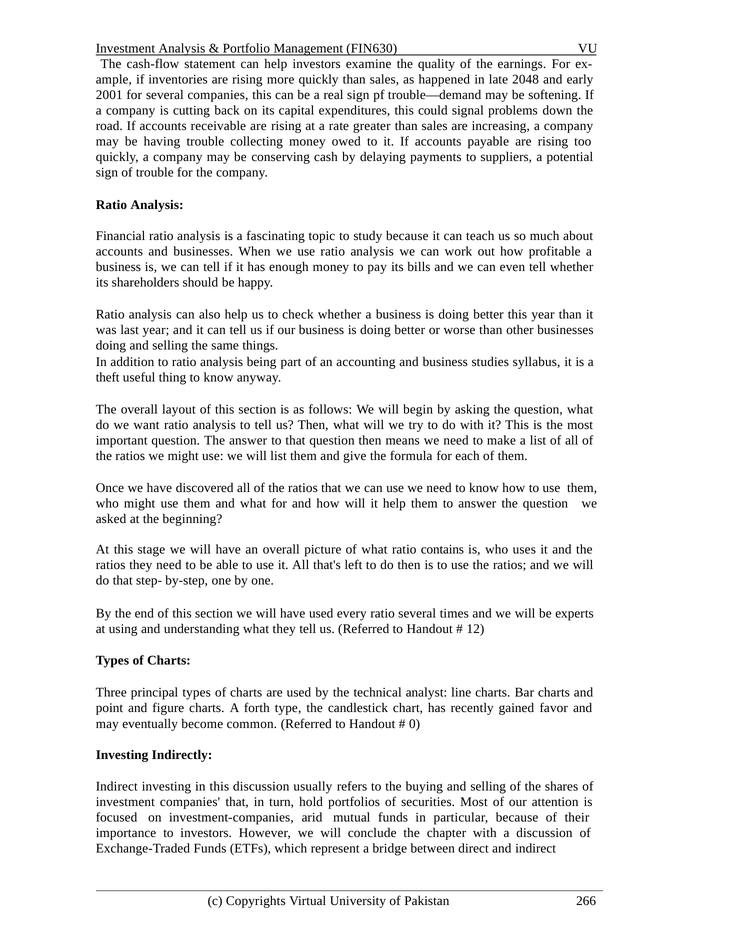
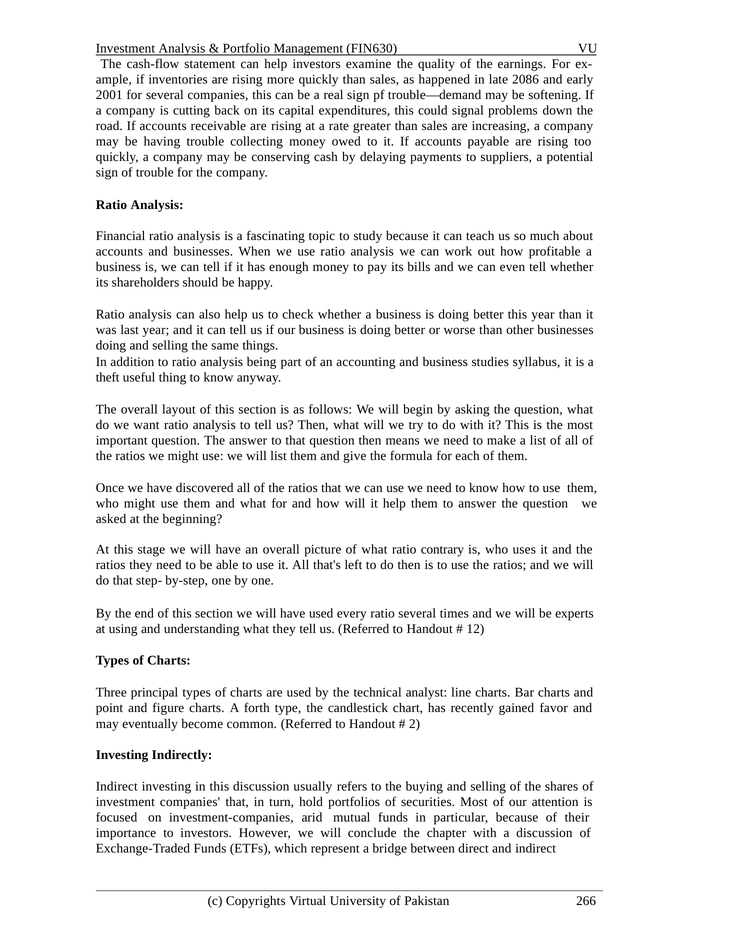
2048: 2048 -> 2086
contains: contains -> contrary
0: 0 -> 2
